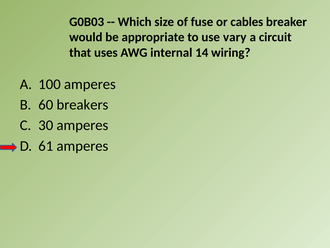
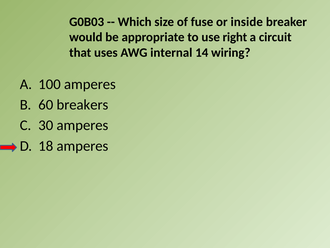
cables: cables -> inside
vary: vary -> right
61: 61 -> 18
